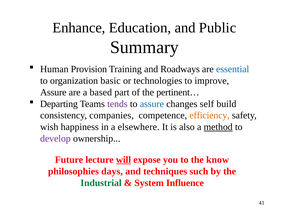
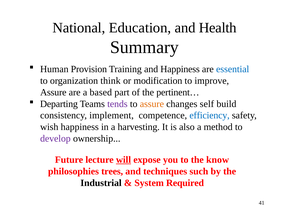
Enhance: Enhance -> National
Public: Public -> Health
and Roadways: Roadways -> Happiness
basic: basic -> think
technologies: technologies -> modification
assure at (152, 104) colour: blue -> orange
companies: companies -> implement
efficiency colour: orange -> blue
elsewhere: elsewhere -> harvesting
method underline: present -> none
days: days -> trees
Industrial colour: green -> black
Influence: Influence -> Required
